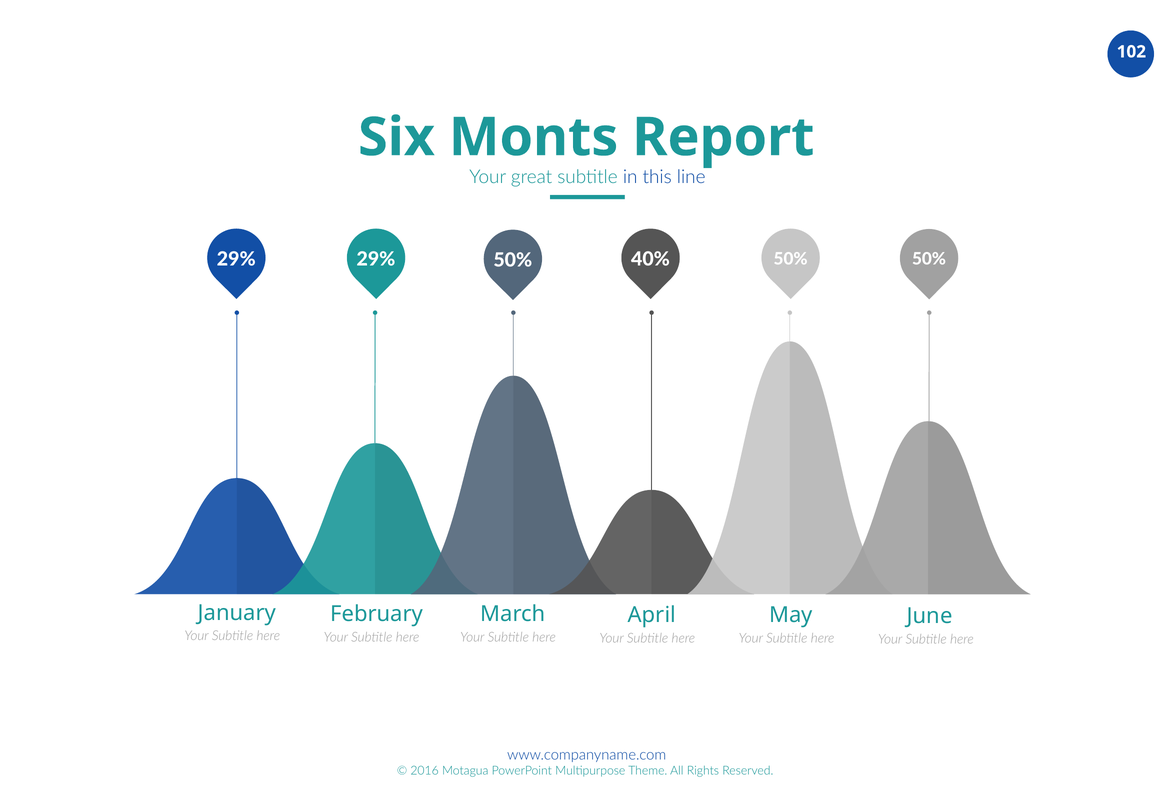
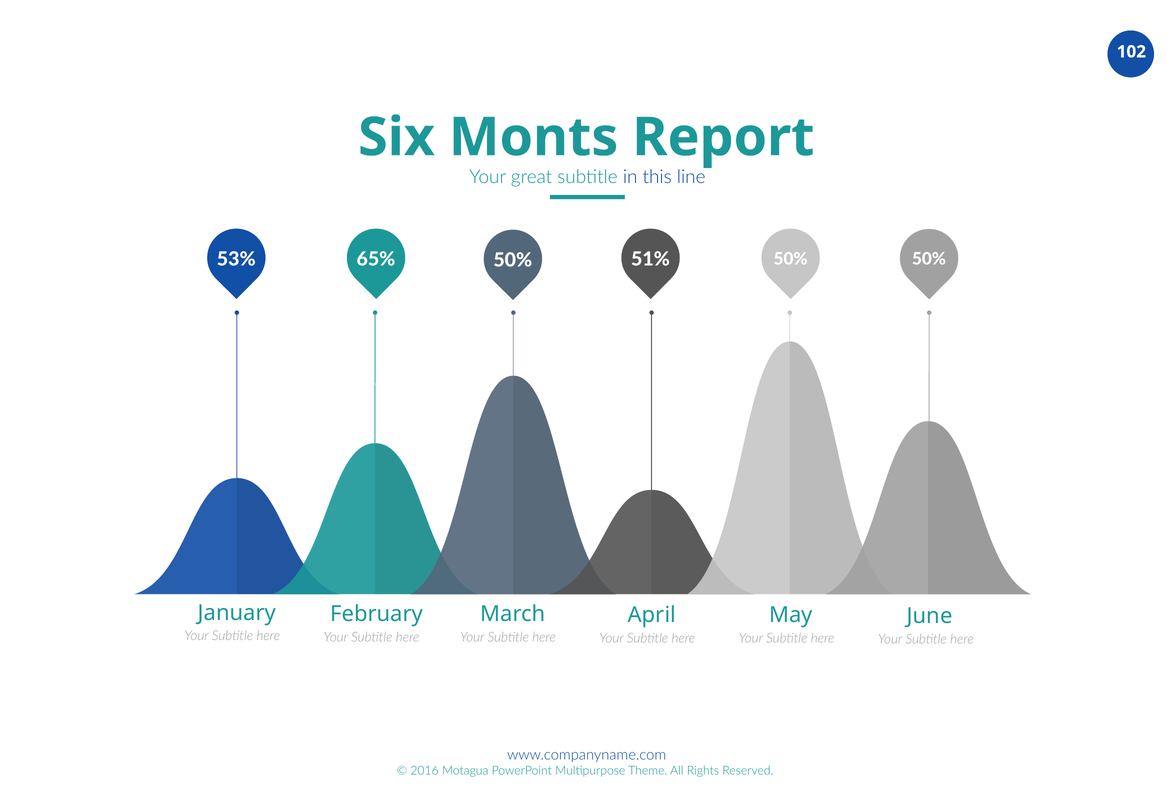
29% at (236, 259): 29% -> 53%
29% at (376, 259): 29% -> 65%
40%: 40% -> 51%
